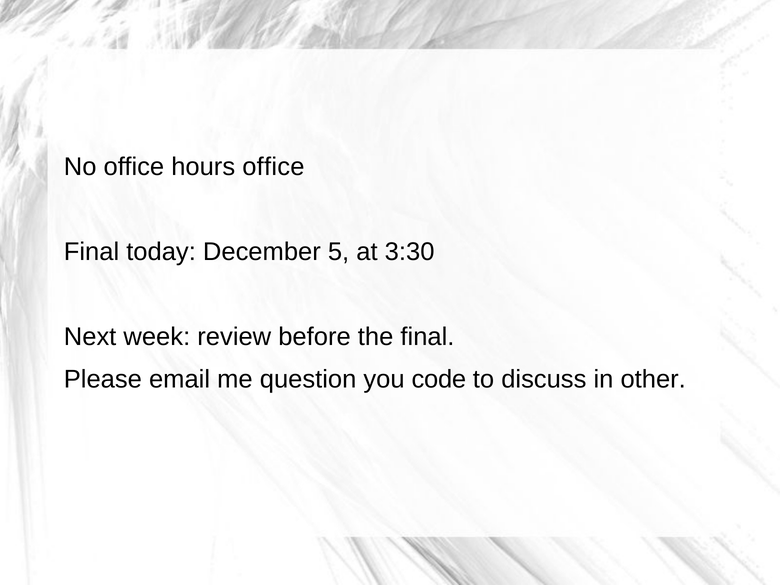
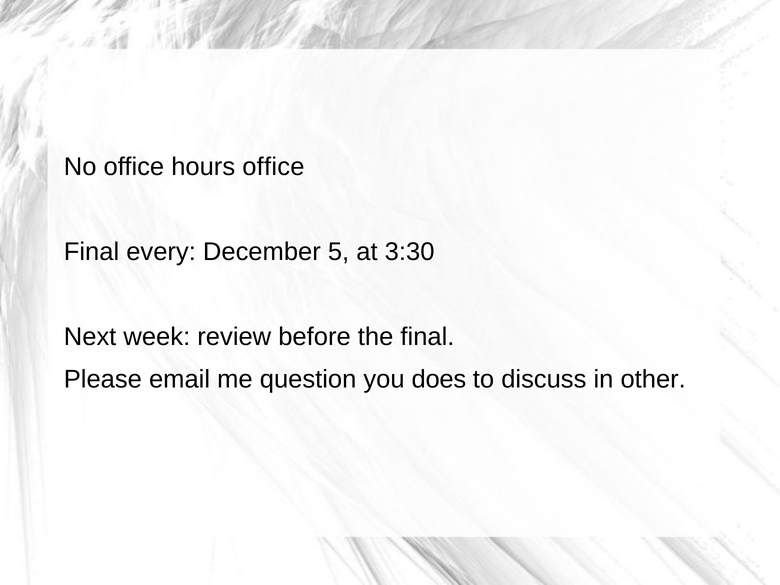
today: today -> every
code: code -> does
